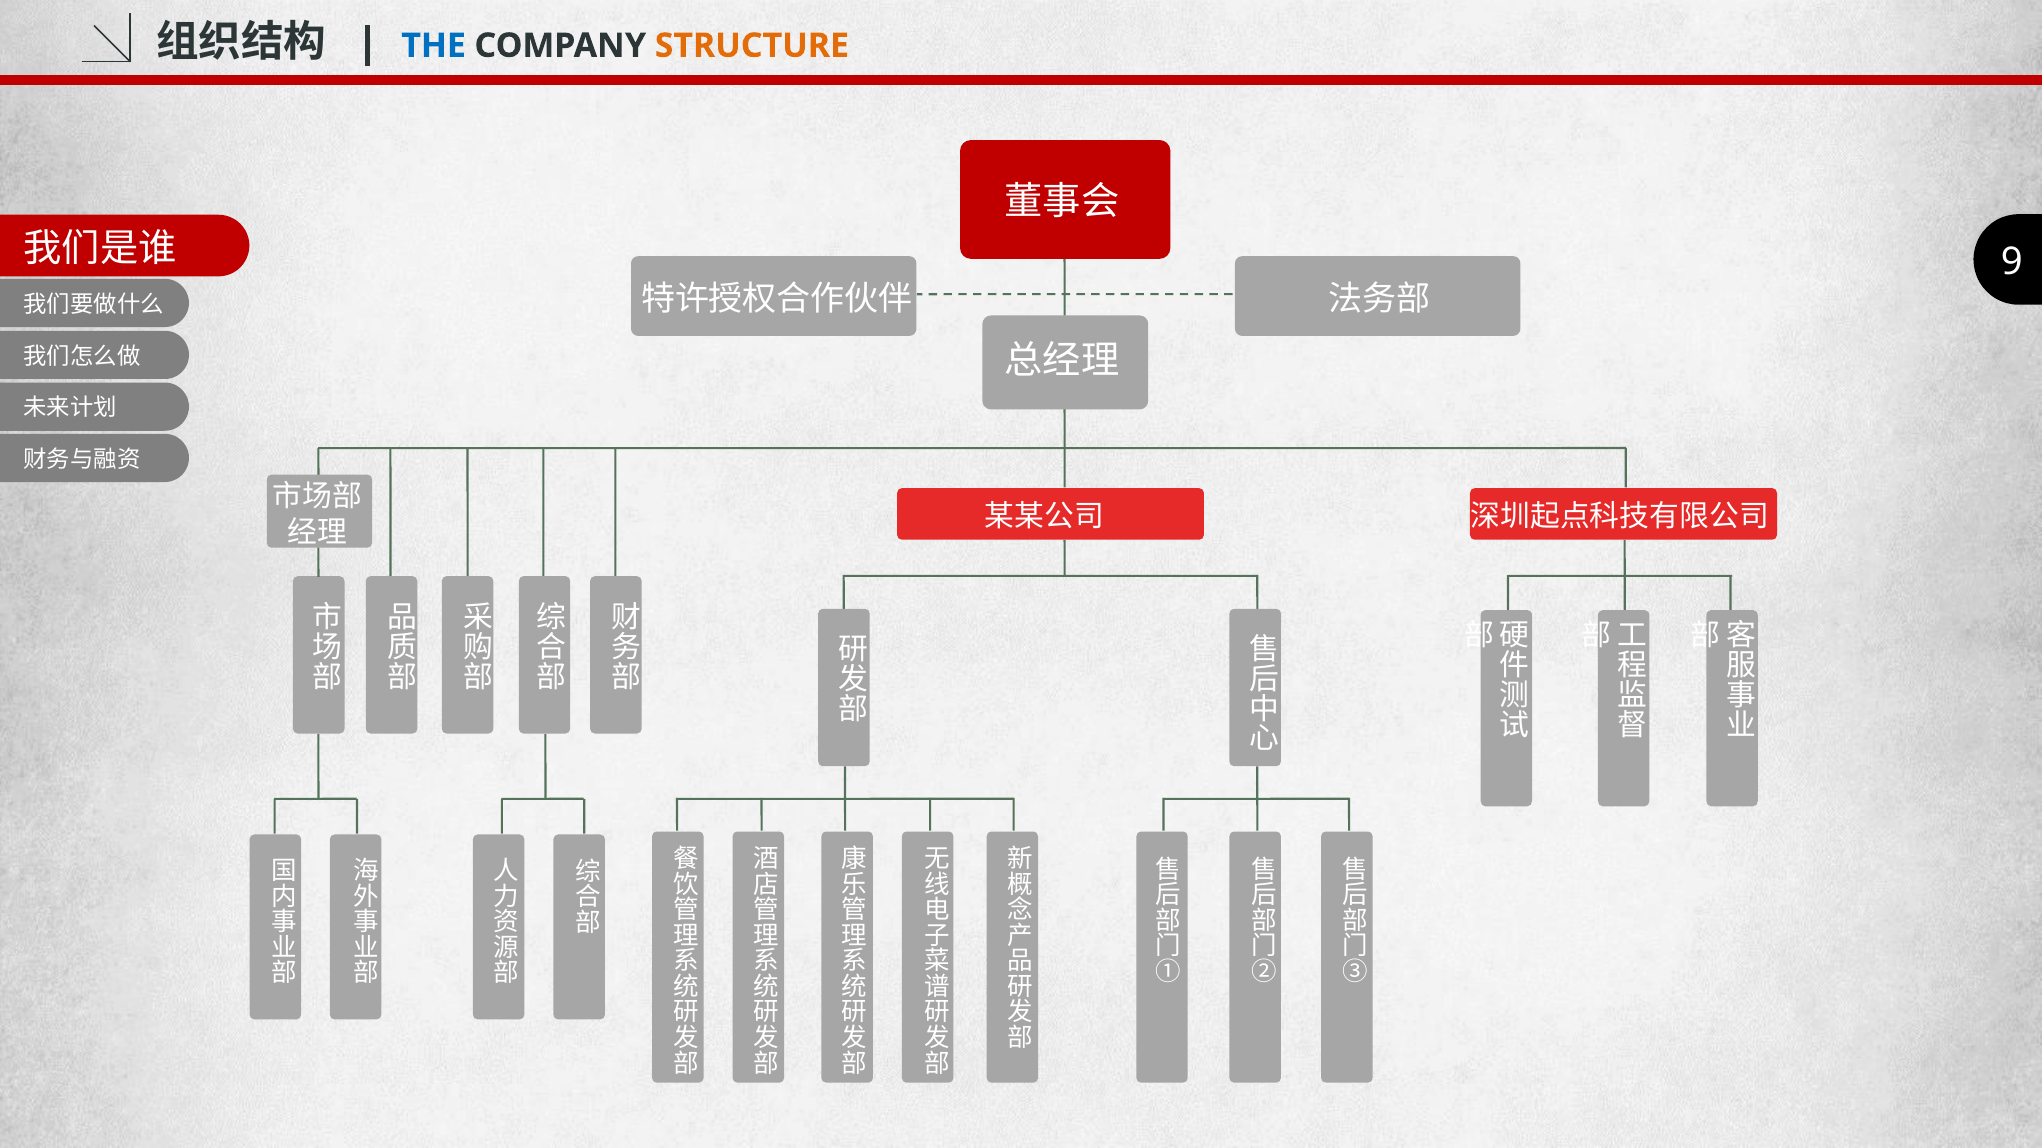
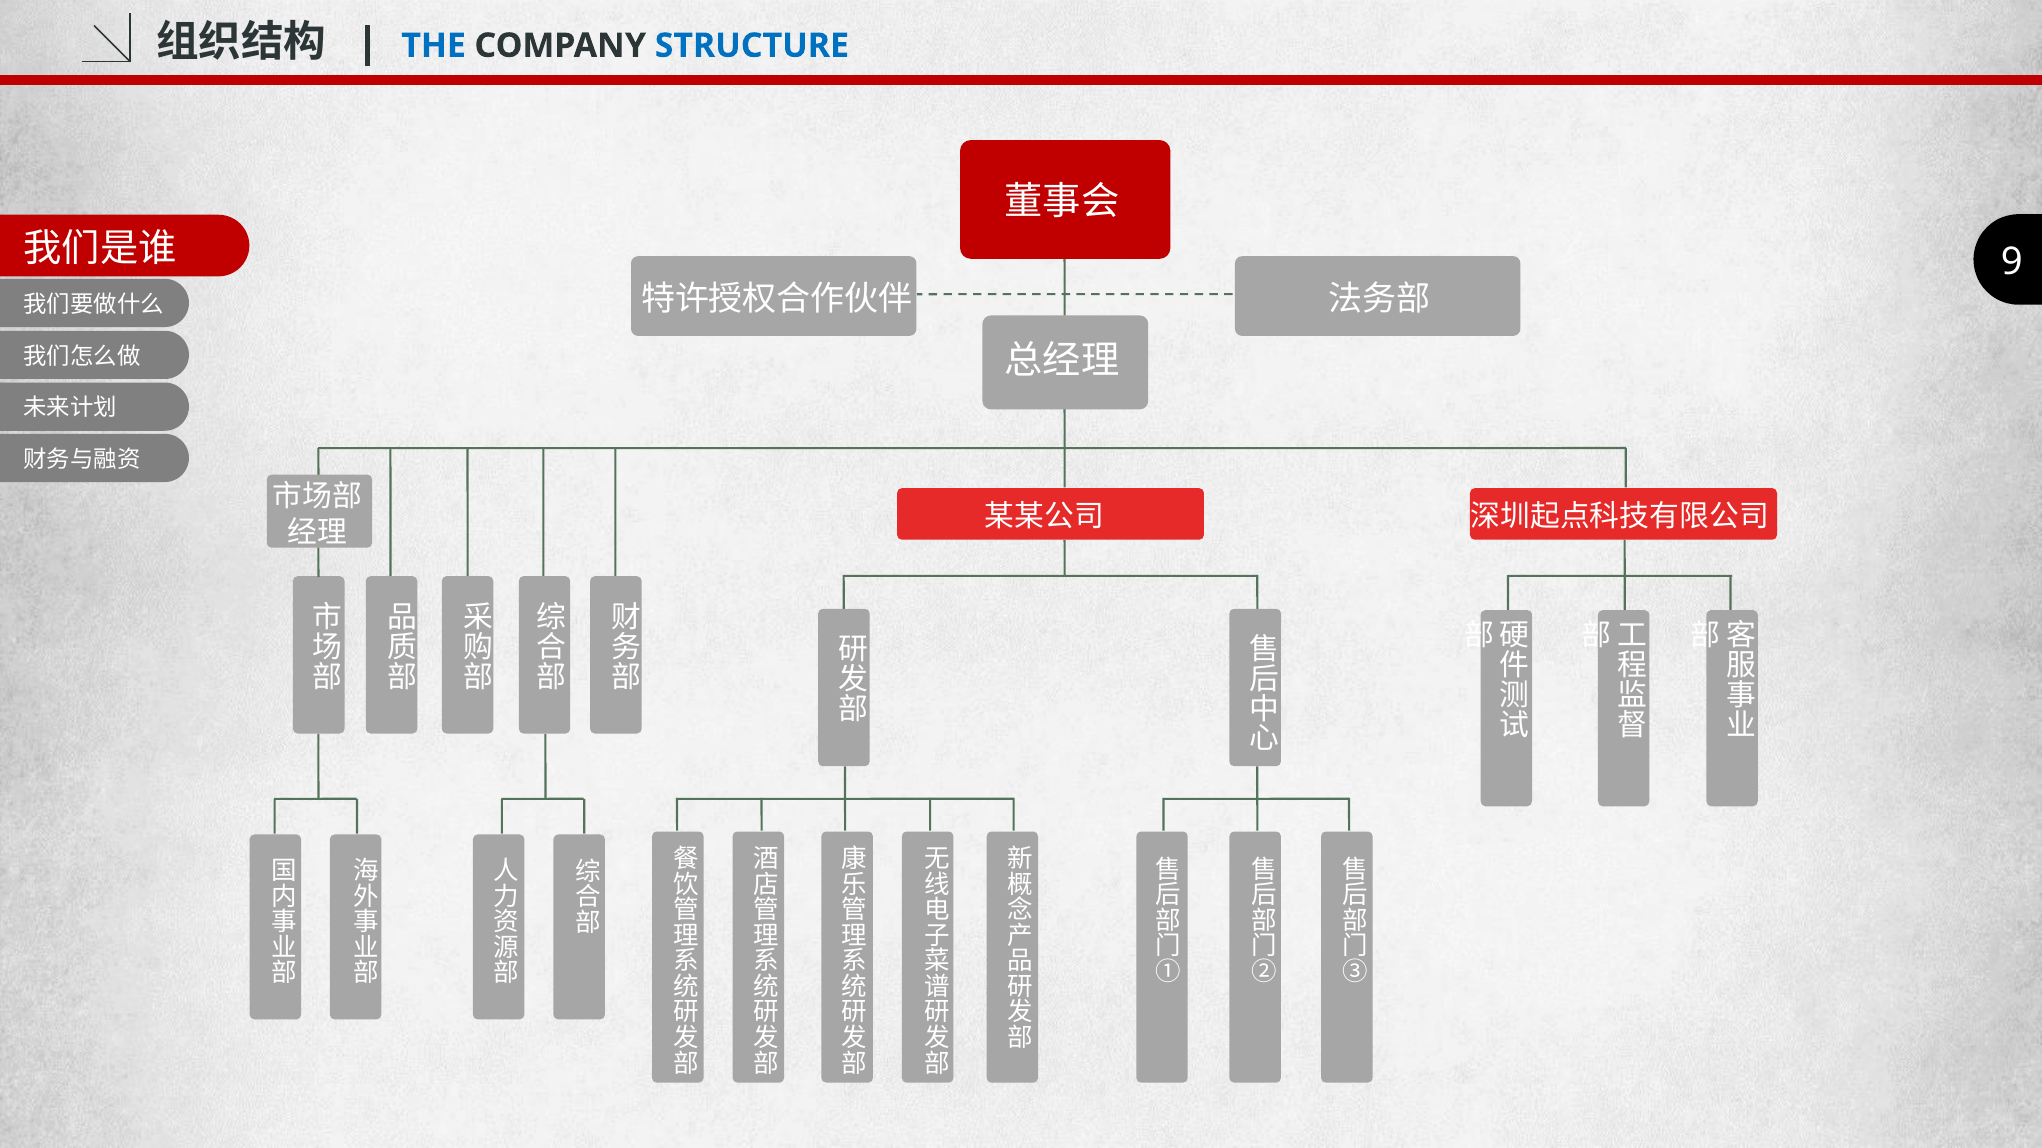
STRUCTURE colour: orange -> blue
